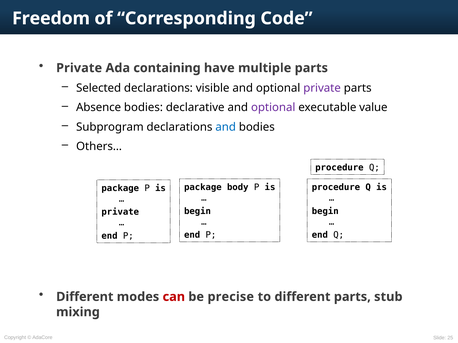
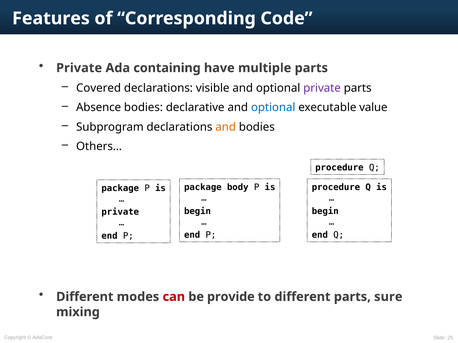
Freedom: Freedom -> Features
Selected: Selected -> Covered
optional at (273, 108) colour: purple -> blue
and at (226, 127) colour: blue -> orange
precise: precise -> provide
stub: stub -> sure
